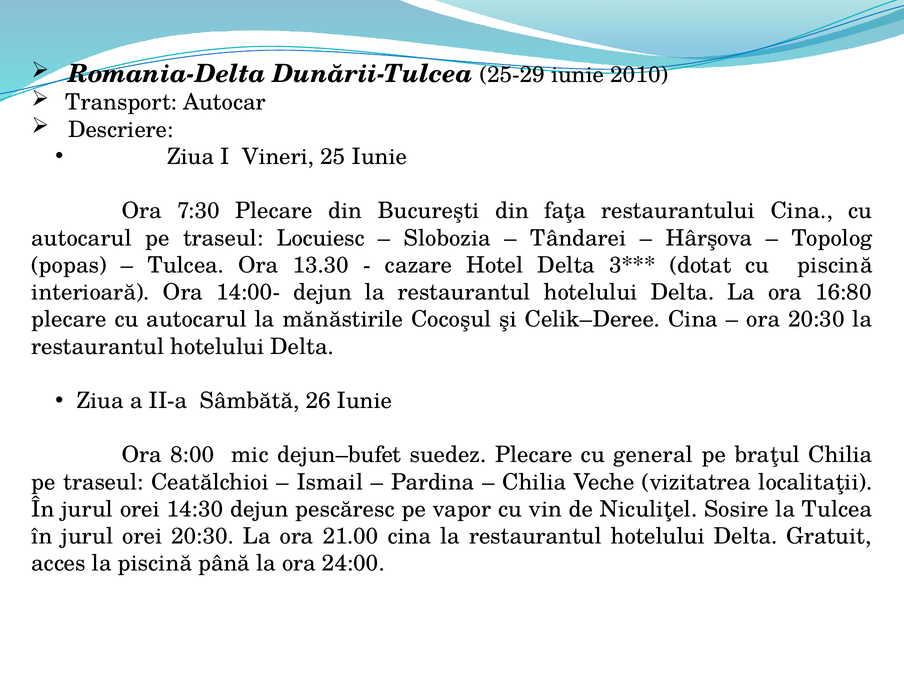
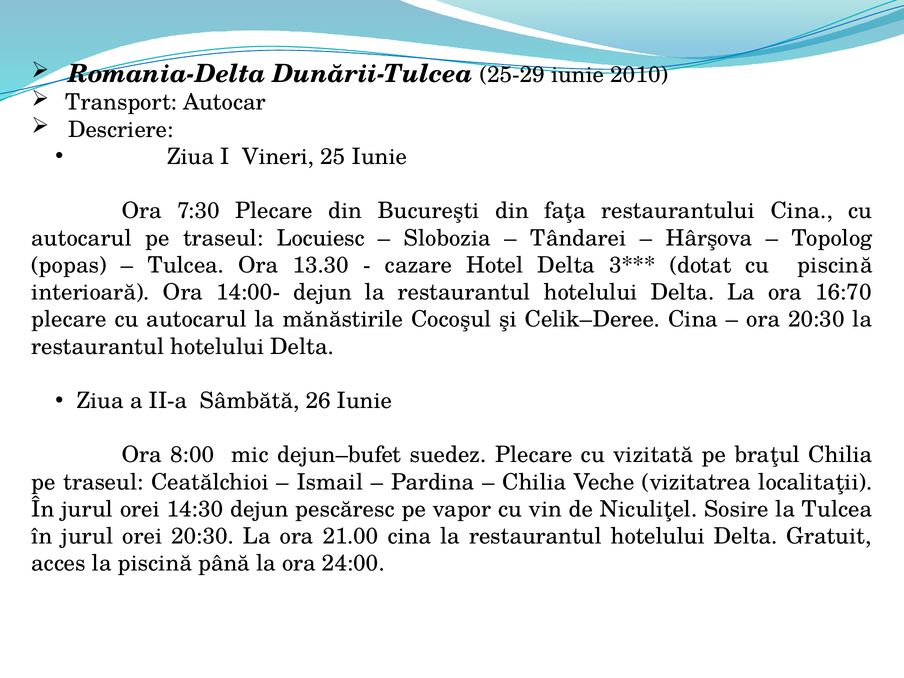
16:80: 16:80 -> 16:70
general: general -> vizitată
